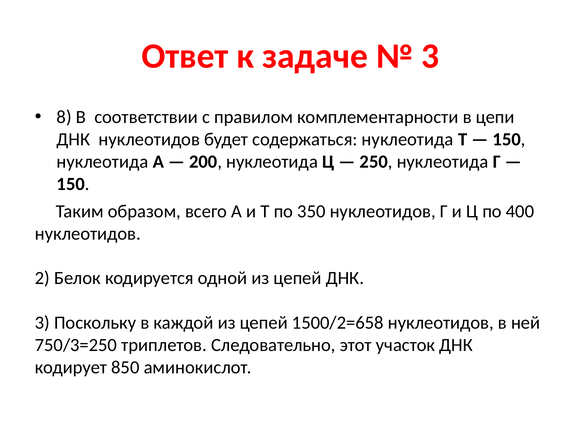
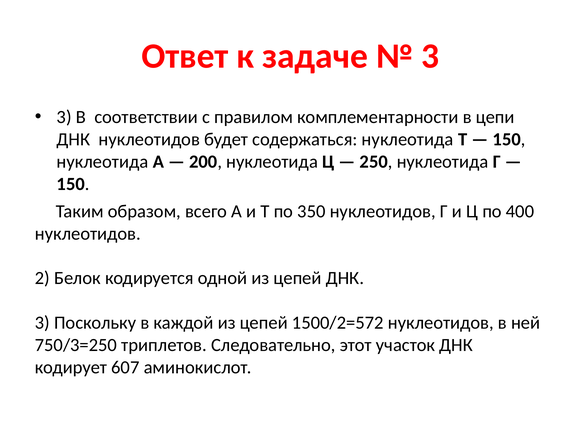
8 at (64, 117): 8 -> 3
1500/2=658: 1500/2=658 -> 1500/2=572
850: 850 -> 607
